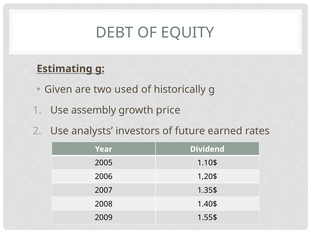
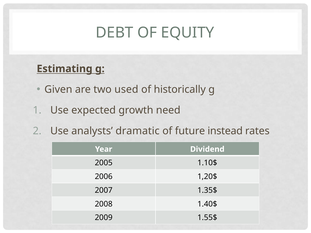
assembly: assembly -> expected
price: price -> need
investors: investors -> dramatic
earned: earned -> instead
